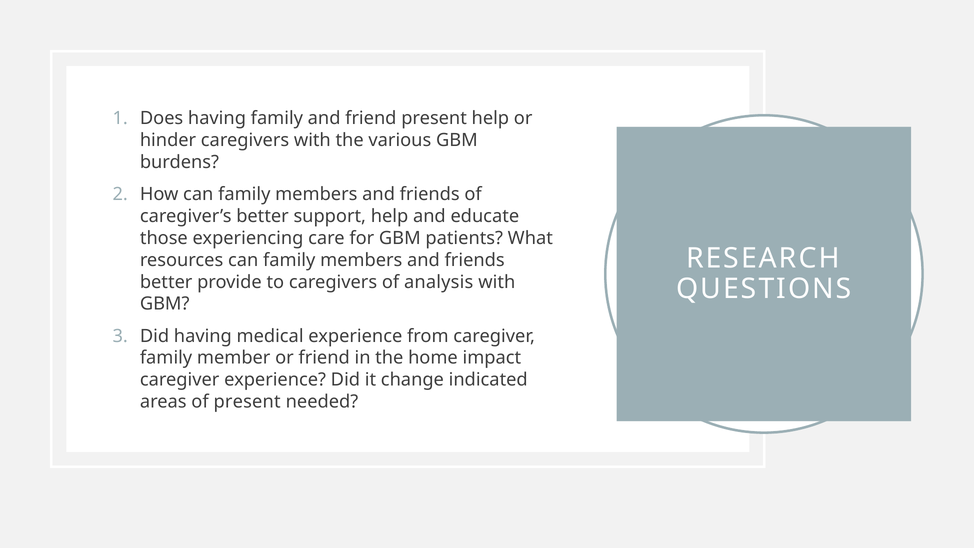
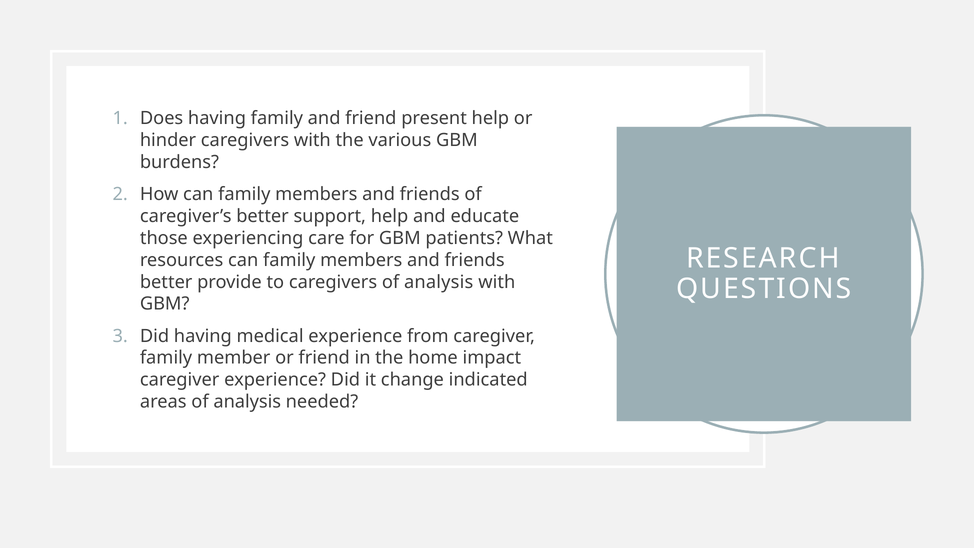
areas of present: present -> analysis
